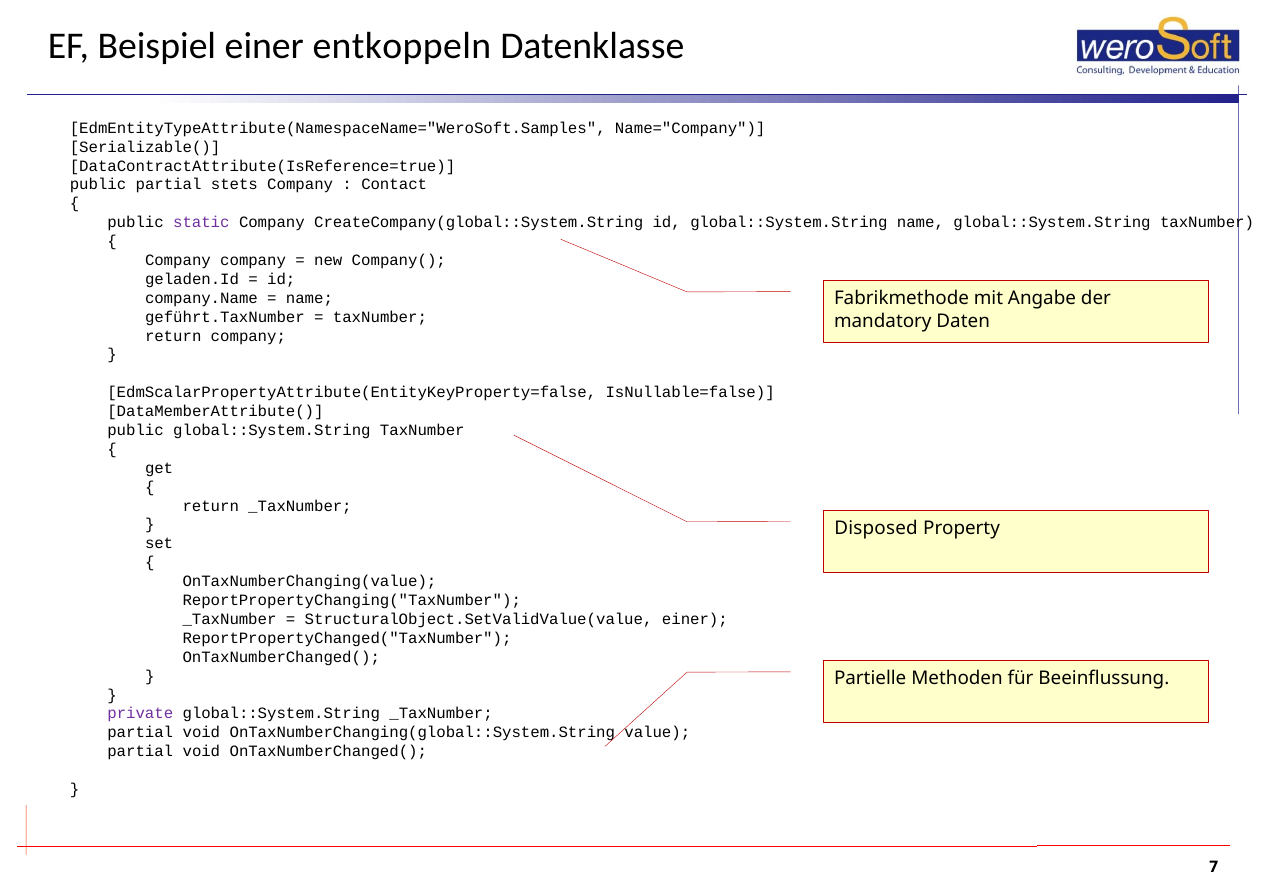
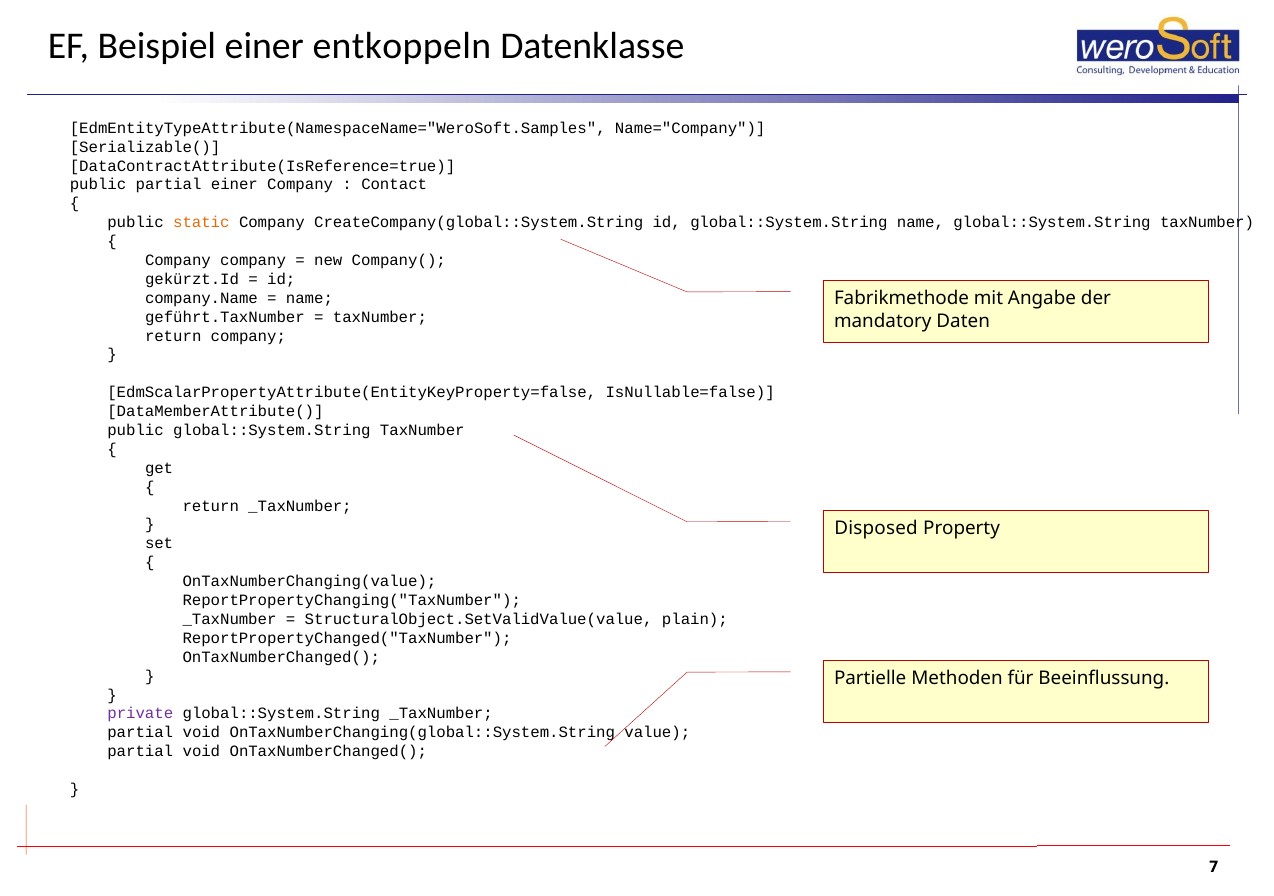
partial stets: stets -> einer
static colour: purple -> orange
geladen.Id: geladen.Id -> gekürzt.Id
StructuralObject.SetValidValue(value einer: einer -> plain
